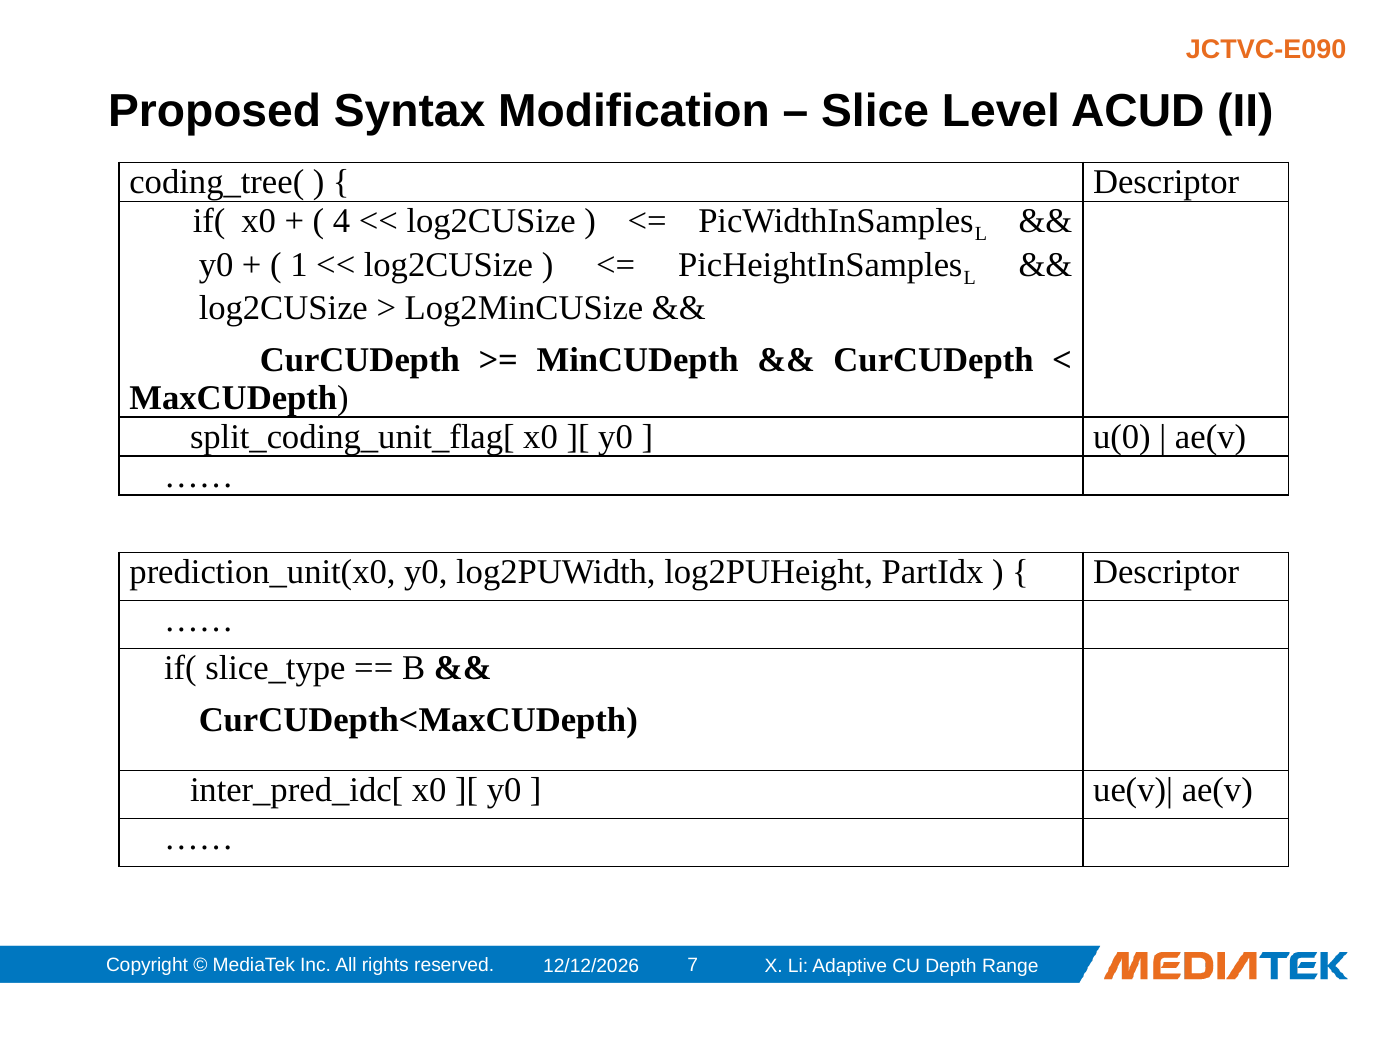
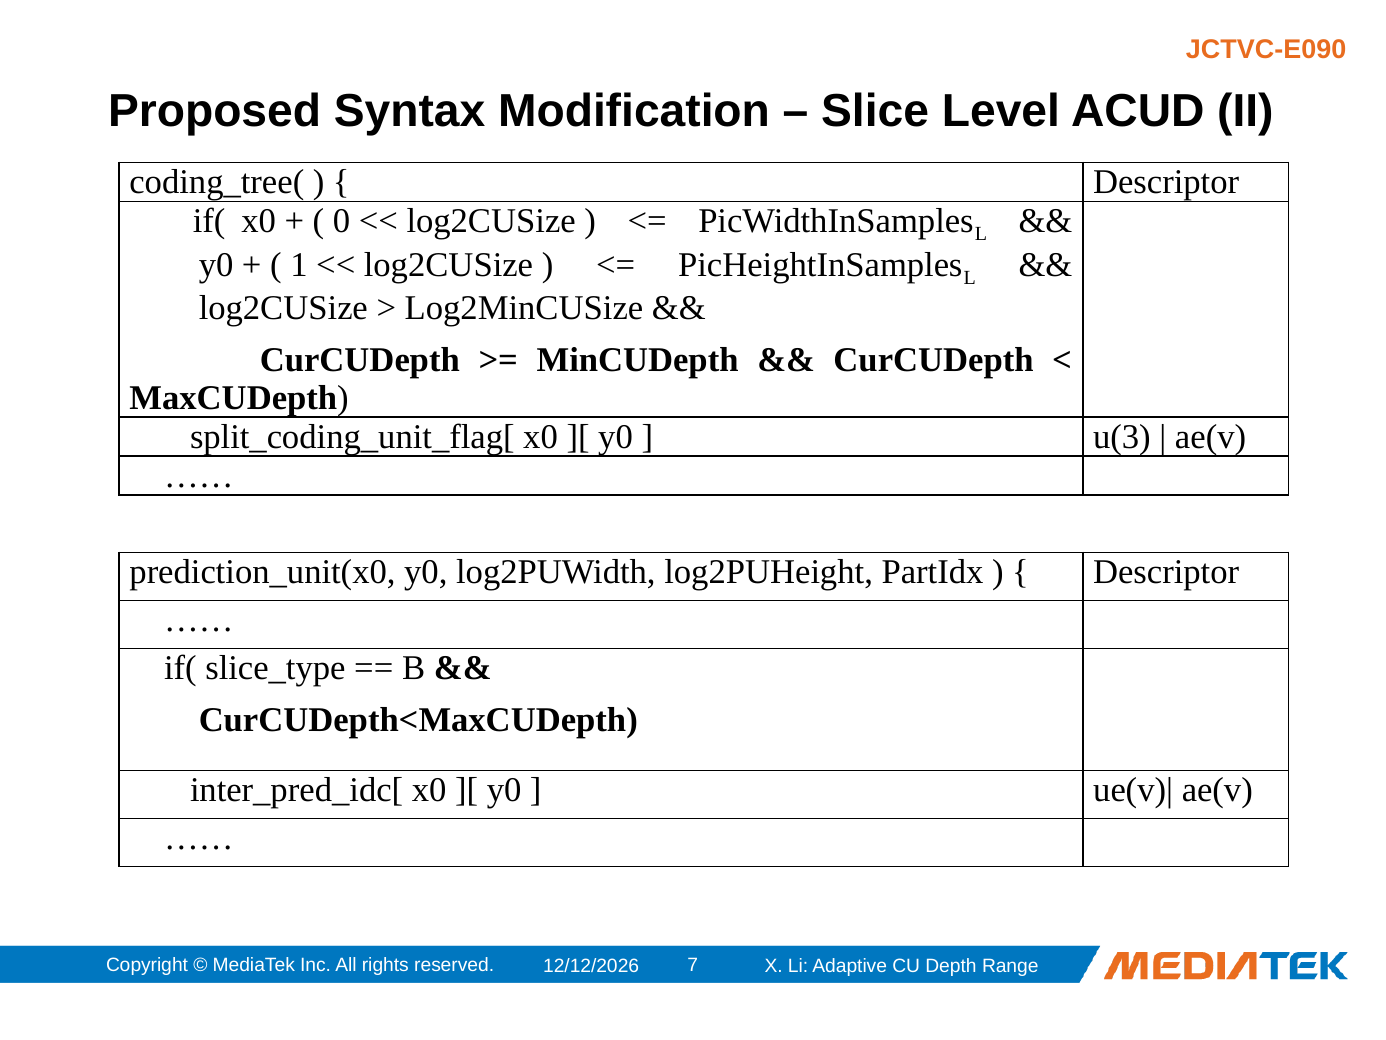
4: 4 -> 0
u(0: u(0 -> u(3
